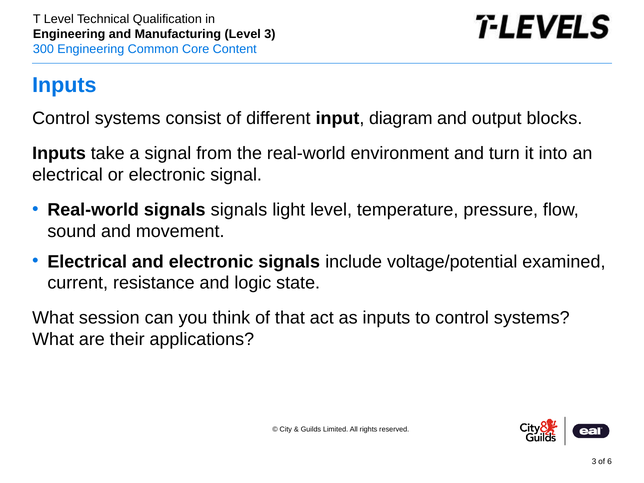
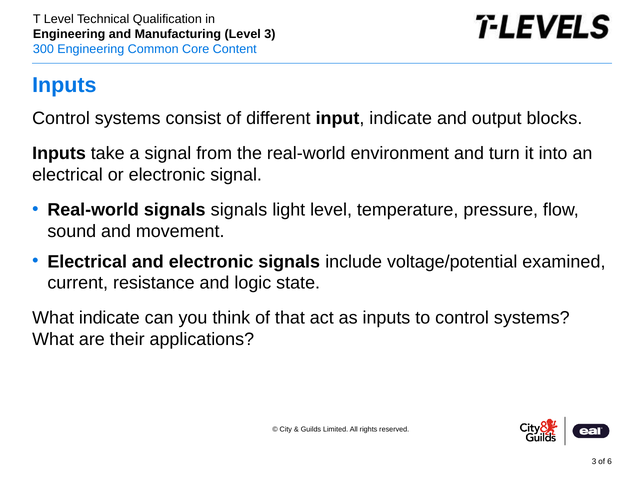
input diagram: diagram -> indicate
What session: session -> indicate
